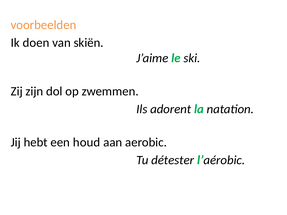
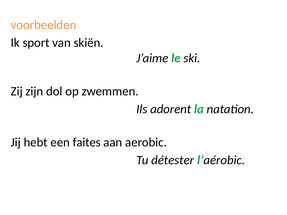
doen: doen -> sport
houd: houd -> faites
